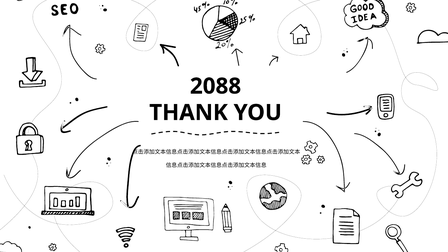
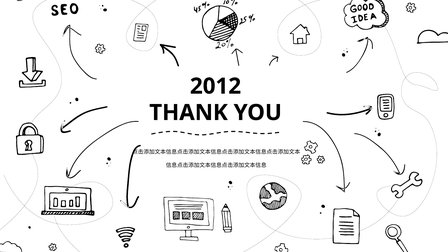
2088: 2088 -> 2012
